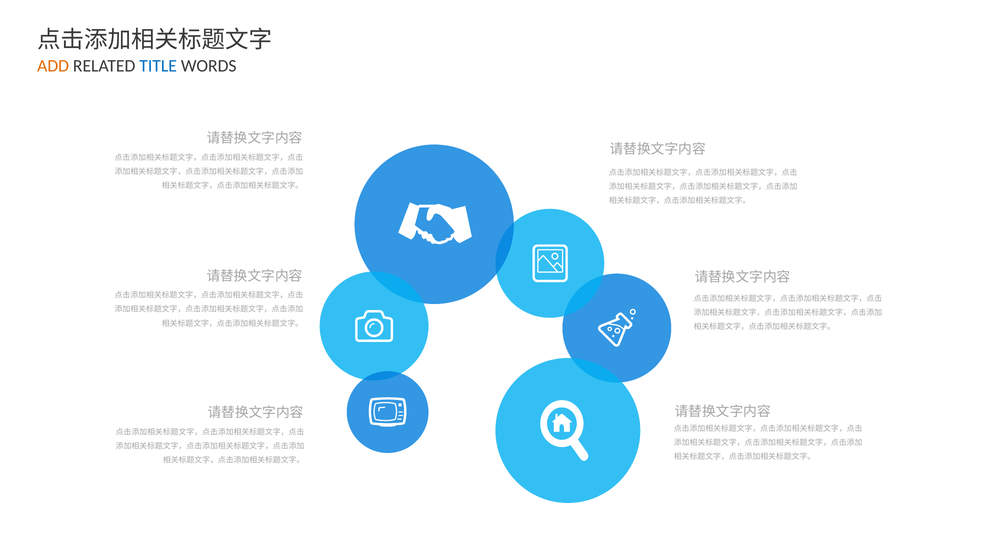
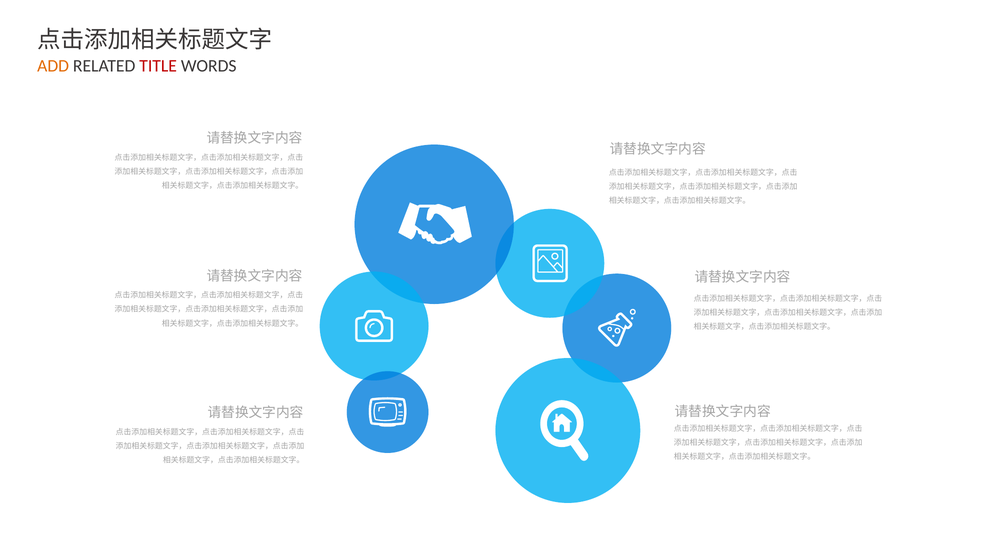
TITLE colour: blue -> red
